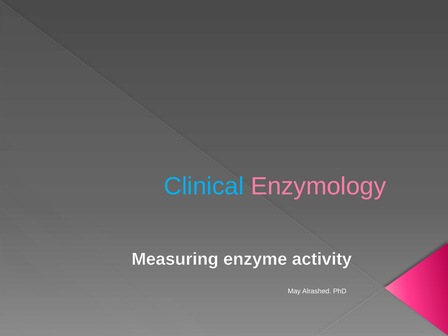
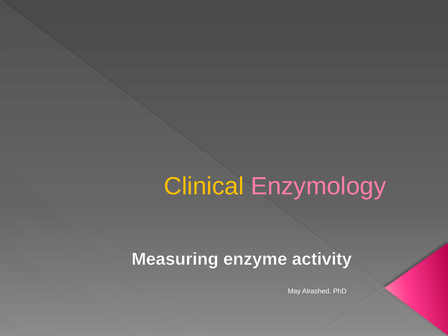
Clinical colour: light blue -> yellow
